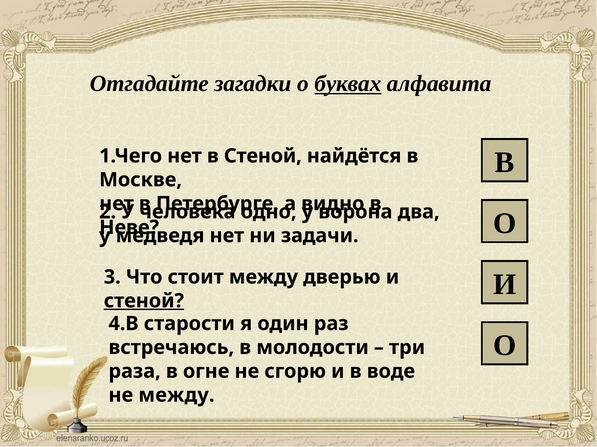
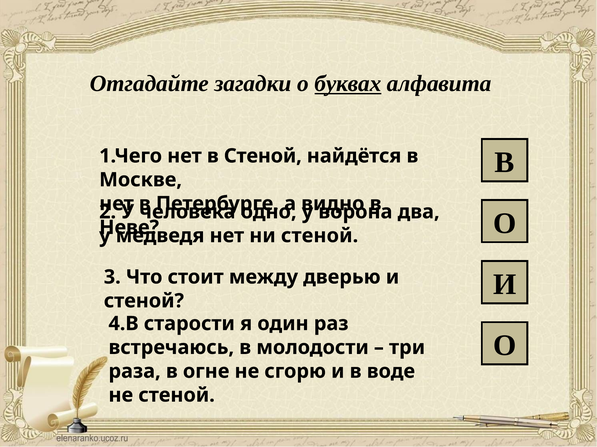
ни задачи: задачи -> стеной
стеной at (144, 301) underline: present -> none
не между: между -> стеной
